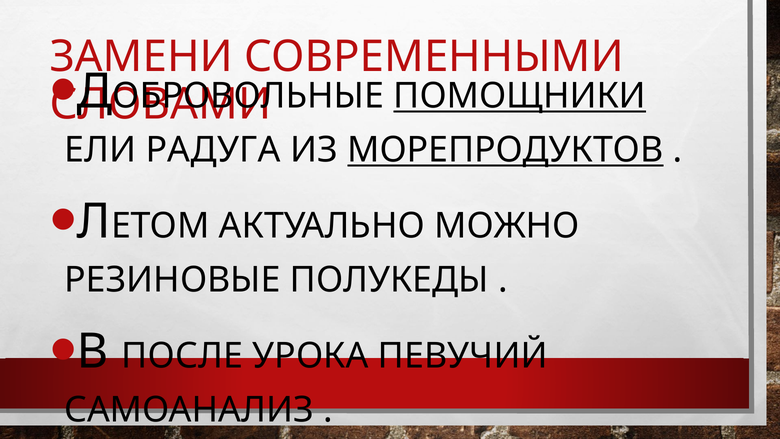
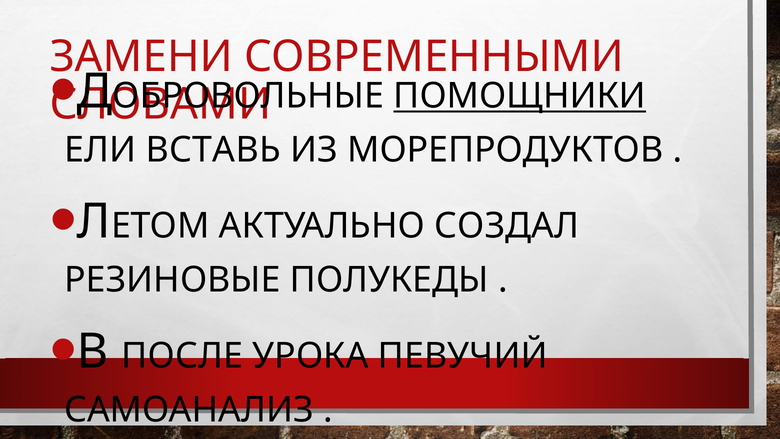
РАДУГА: РАДУГА -> ВСТАВЬ
МОРЕПРОДУКТОВ underline: present -> none
МОЖНО: МОЖНО -> СОЗДАЛ
